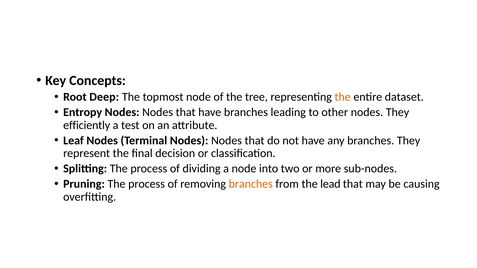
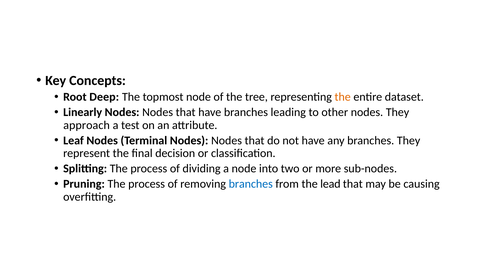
Entropy: Entropy -> Linearly
efficiently: efficiently -> approach
branches at (251, 184) colour: orange -> blue
